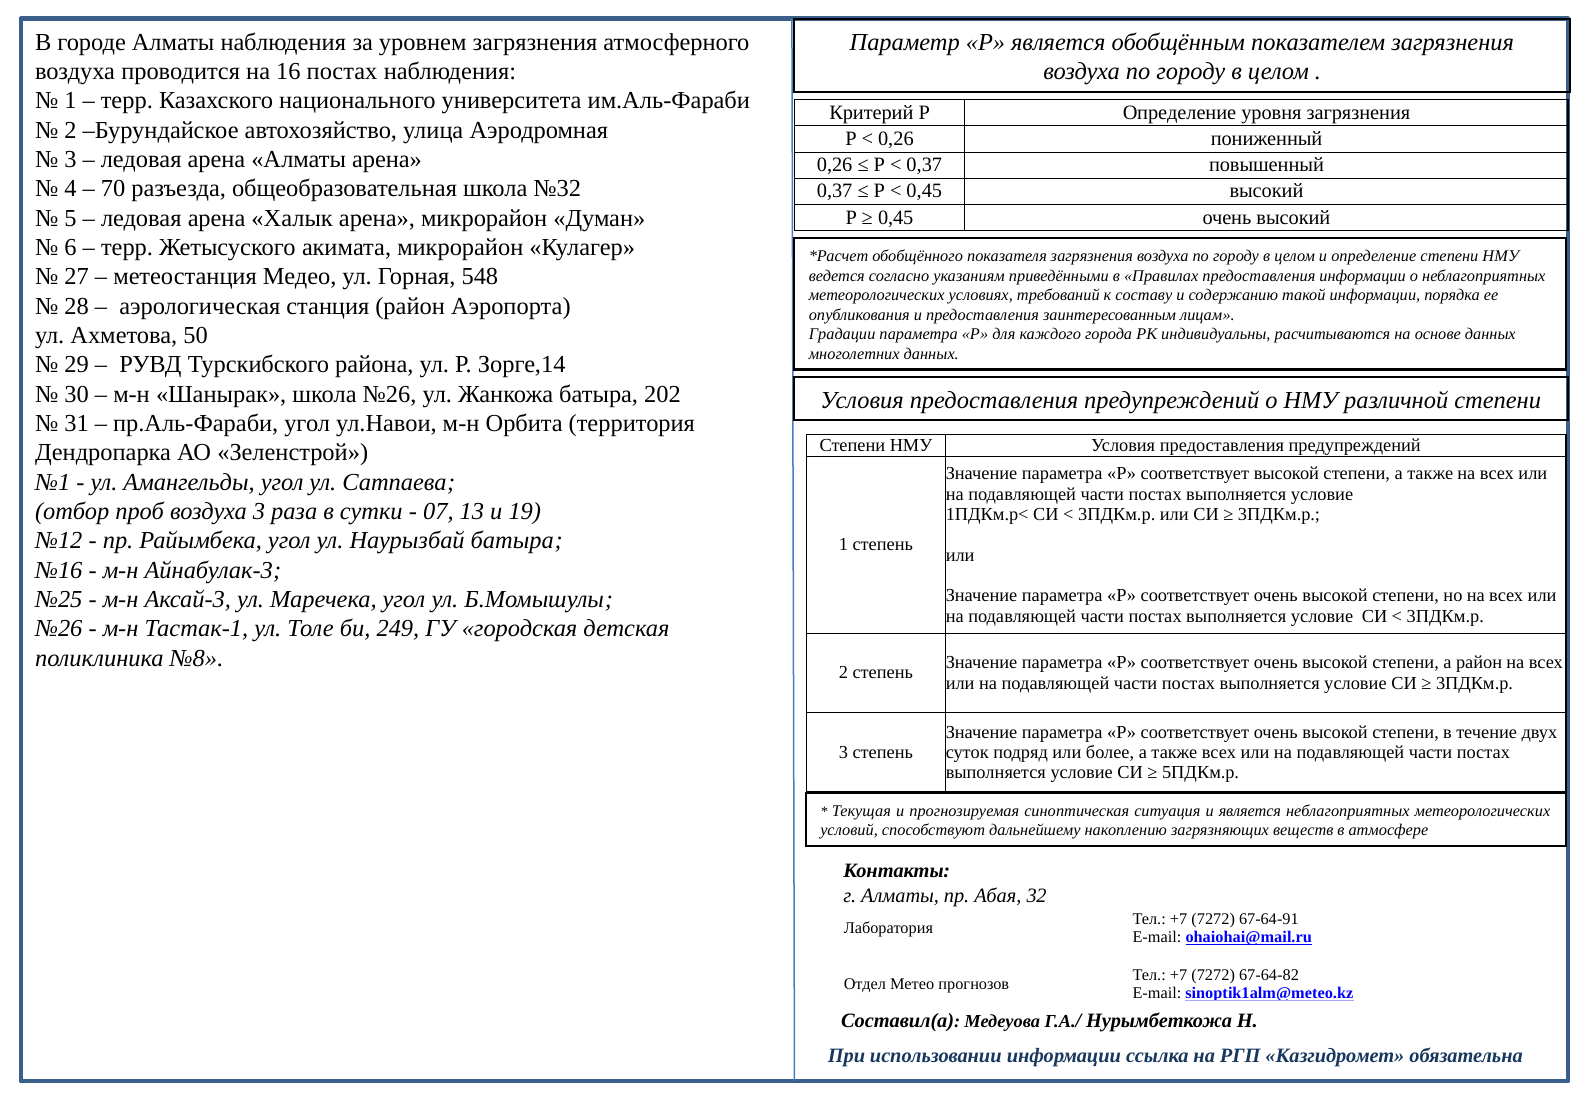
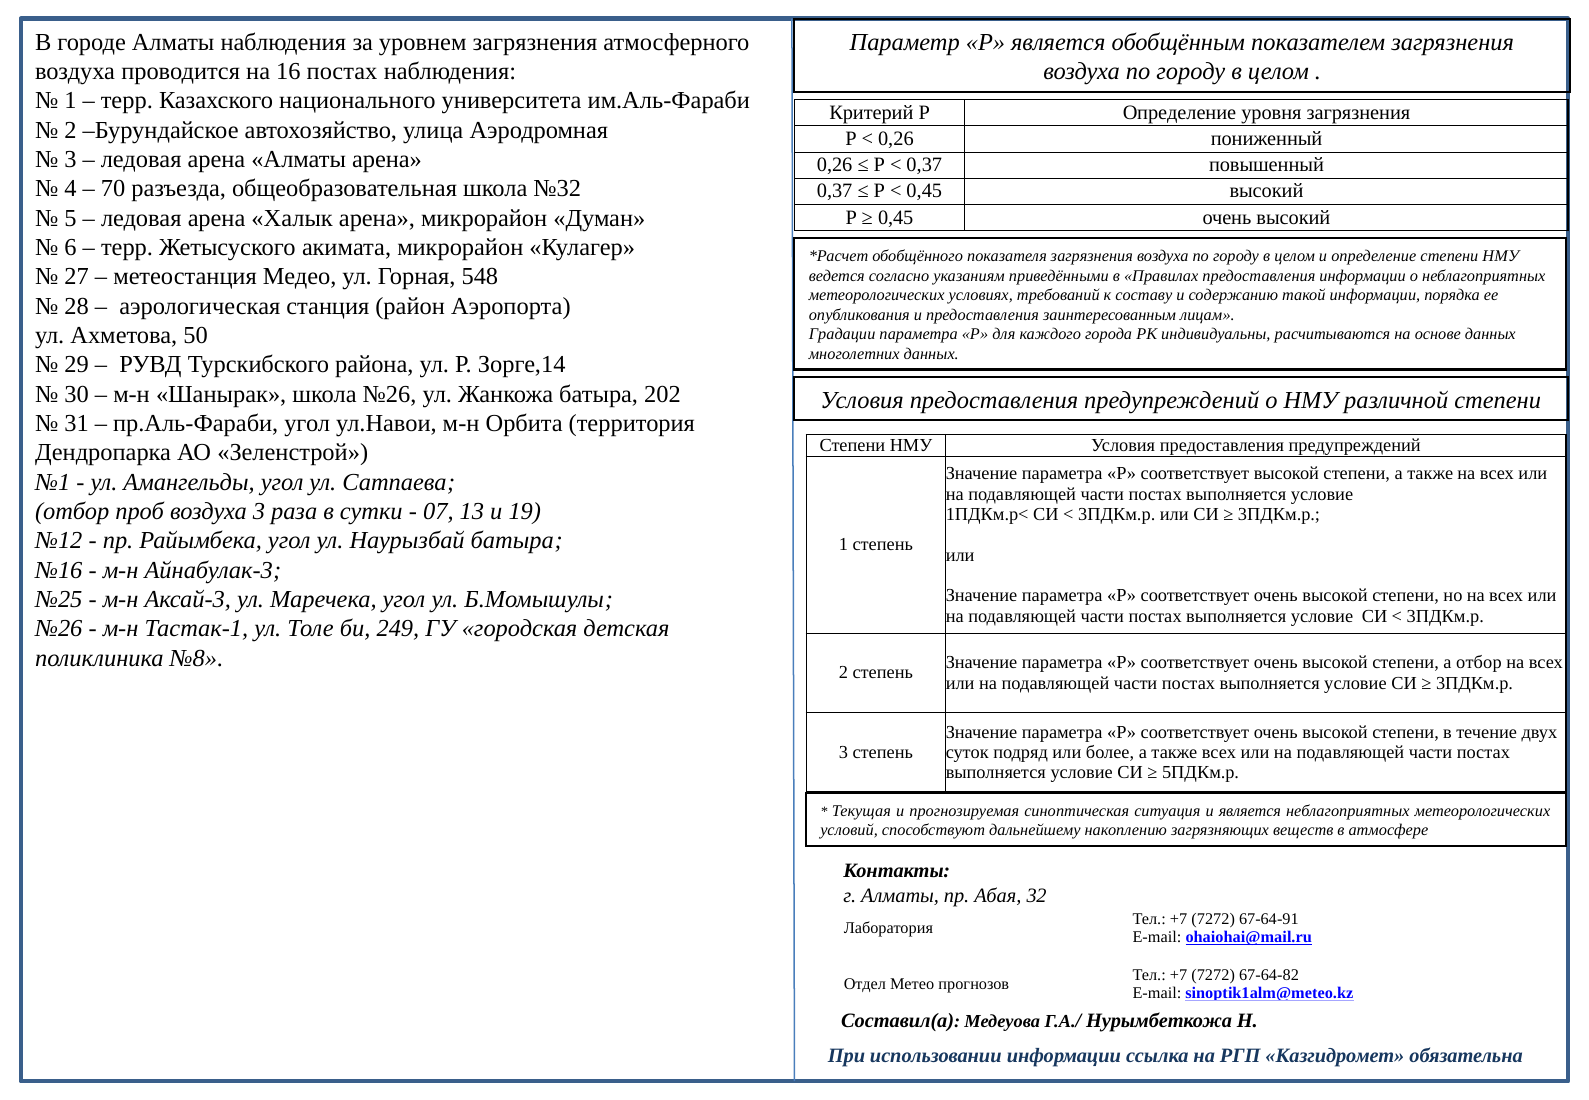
а район: район -> отбор
